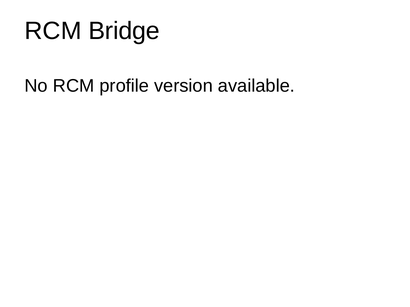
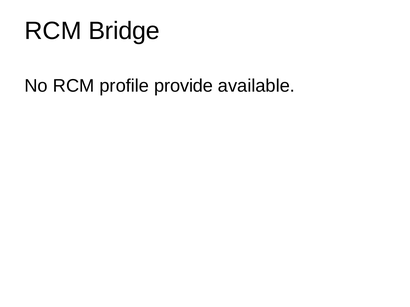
version: version -> provide
